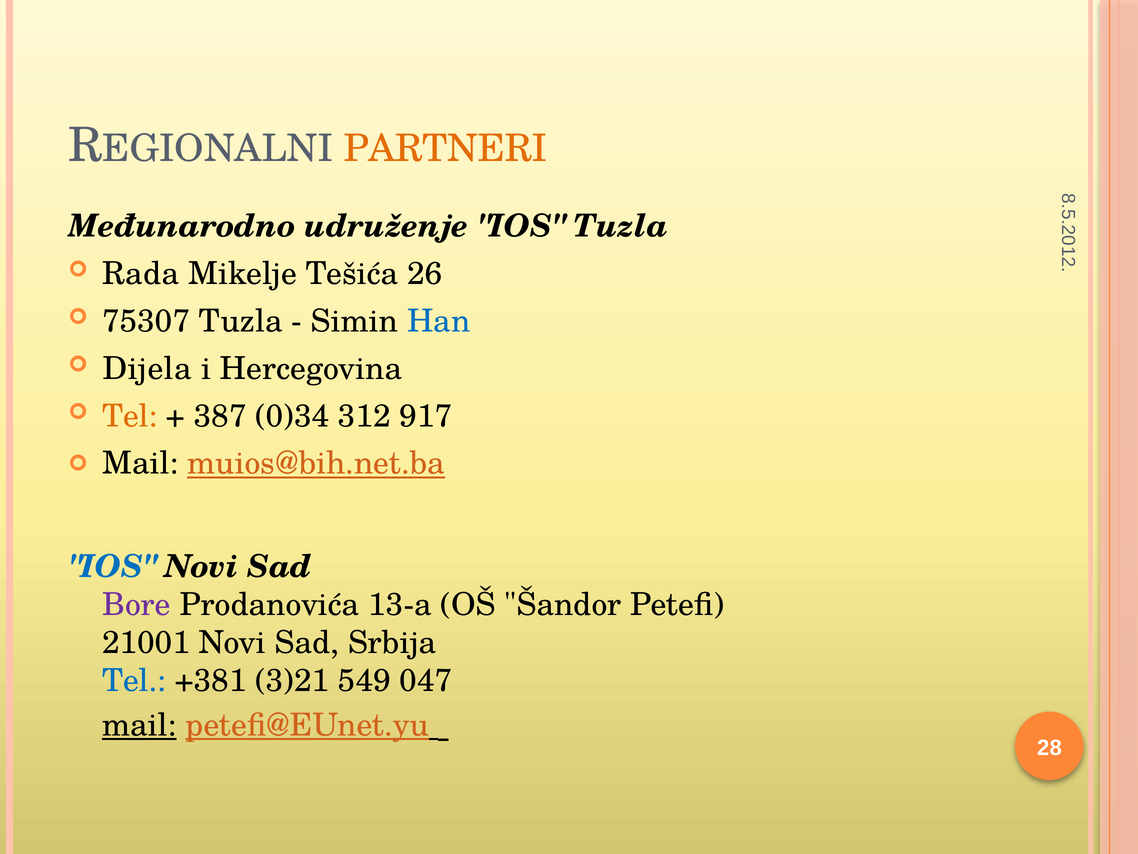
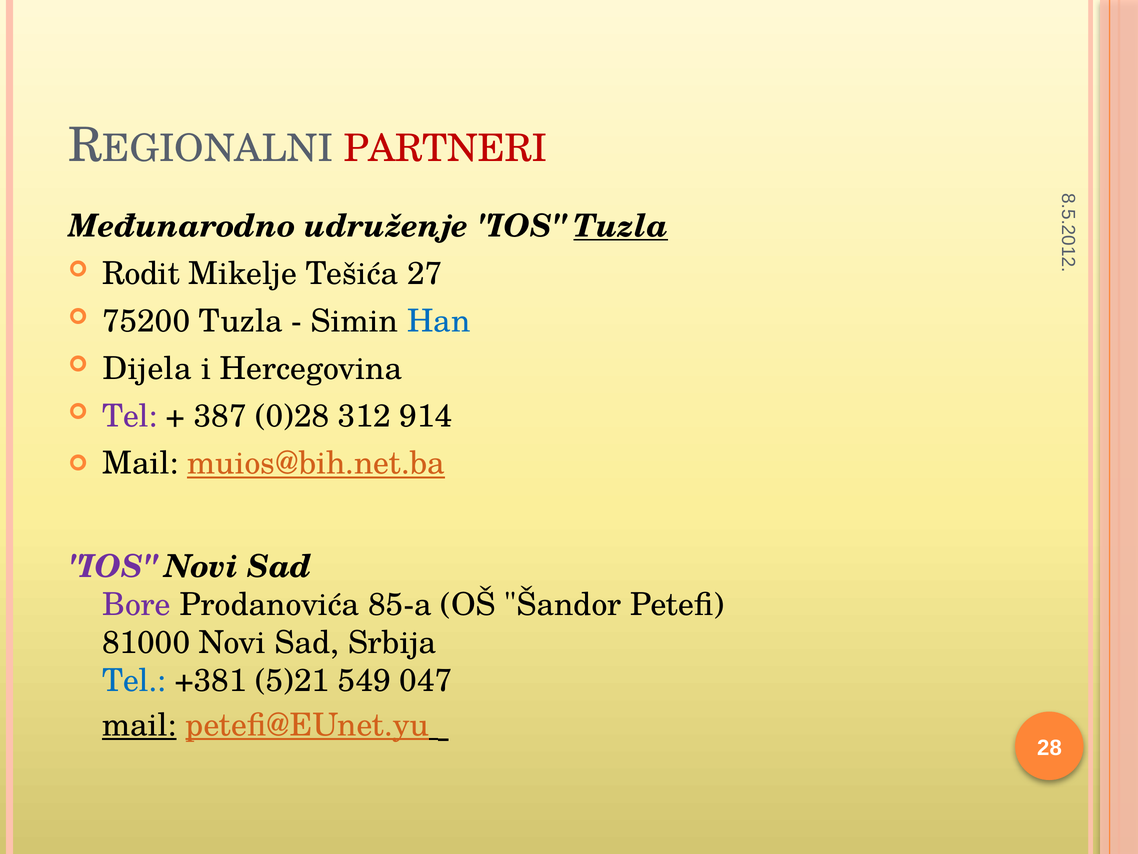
PARTNERI colour: orange -> red
Tuzla at (621, 226) underline: none -> present
Rada: Rada -> Rodit
26: 26 -> 27
75307: 75307 -> 75200
Tel at (130, 416) colour: orange -> purple
0)34: 0)34 -> 0)28
917: 917 -> 914
IOS at (112, 567) colour: blue -> purple
13-a: 13-a -> 85-a
21001: 21001 -> 81000
3)21: 3)21 -> 5)21
